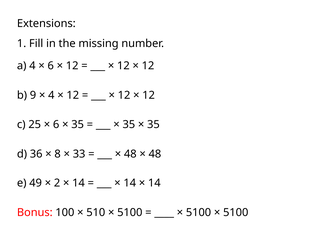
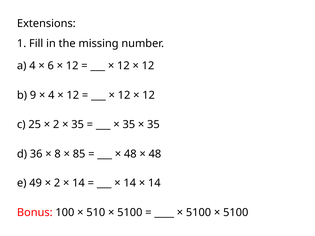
6 at (56, 125): 6 -> 2
33: 33 -> 85
